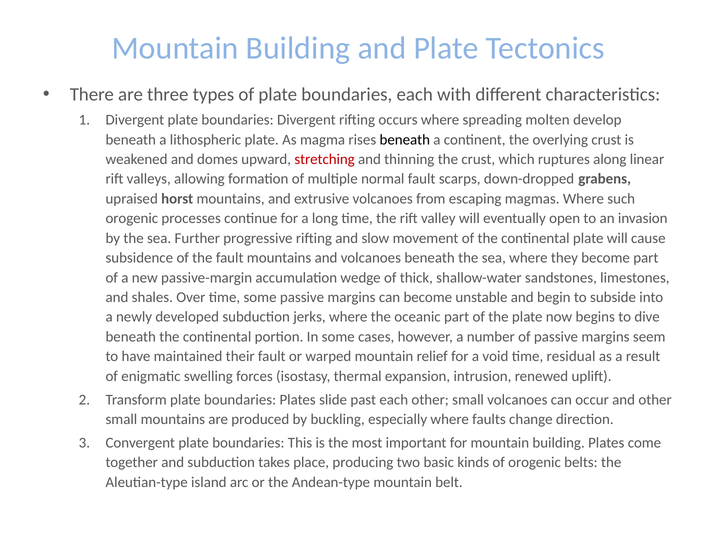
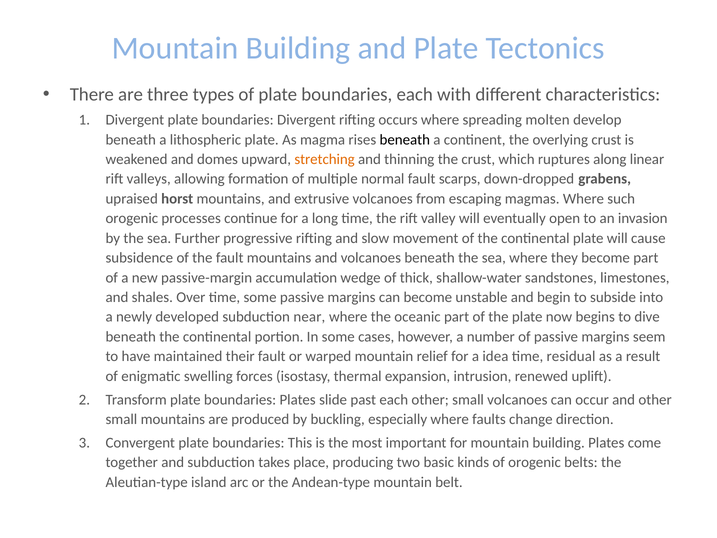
stretching colour: red -> orange
jerks: jerks -> near
void: void -> idea
